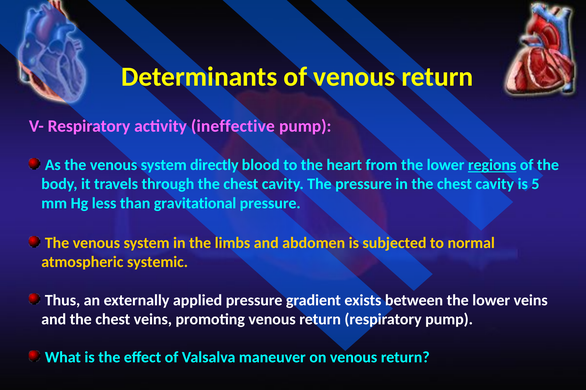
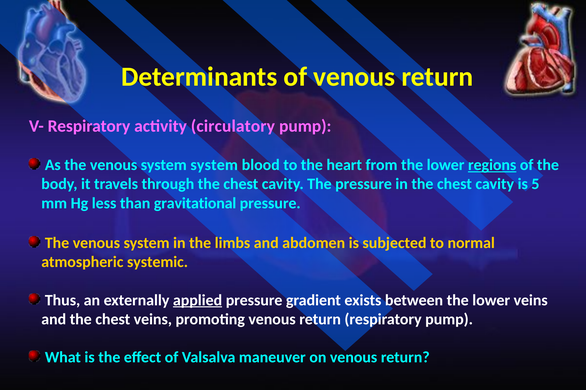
ineffective: ineffective -> circulatory
system directly: directly -> system
applied underline: none -> present
